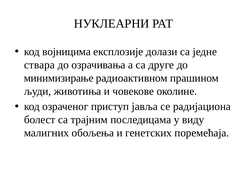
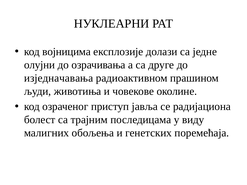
ствара: ствара -> олујни
минимизирање: минимизирање -> изједначавања
